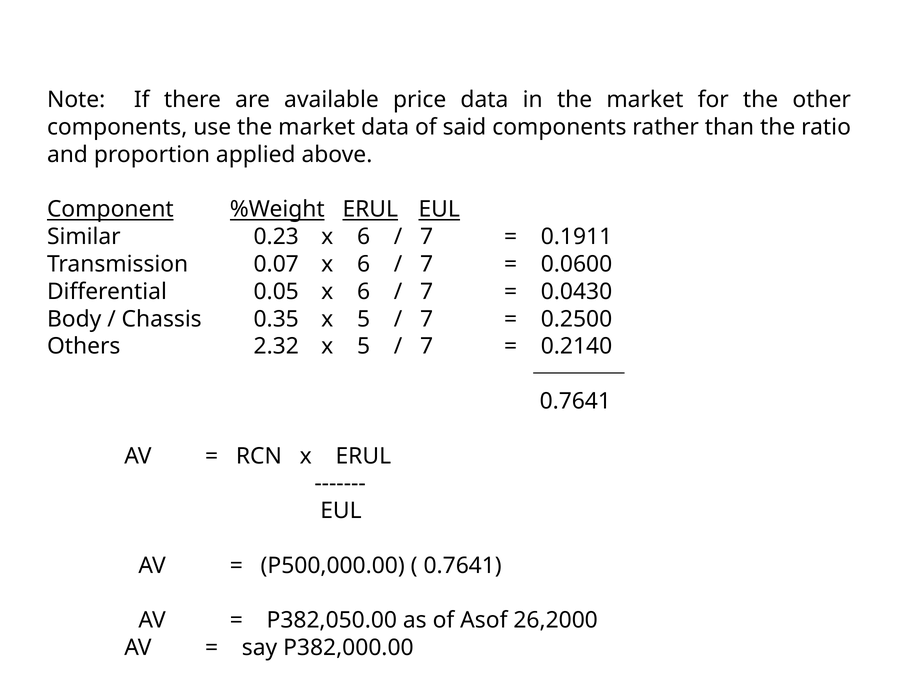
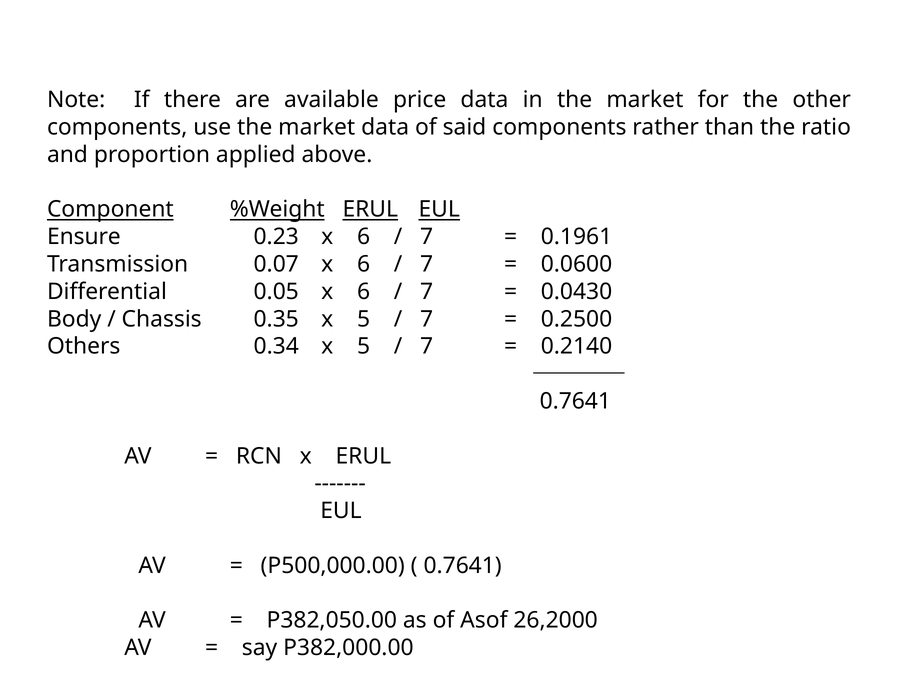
Similar: Similar -> Ensure
0.1911: 0.1911 -> 0.1961
2.32: 2.32 -> 0.34
